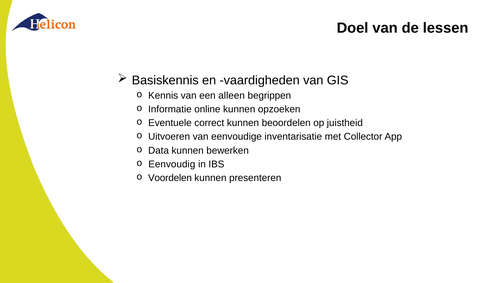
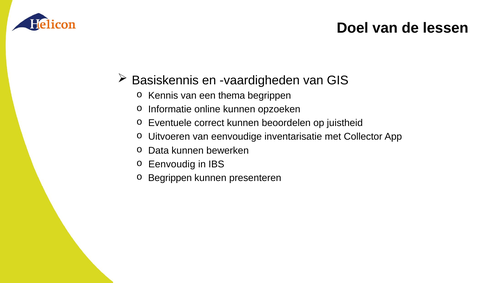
alleen: alleen -> thema
Voordelen at (170, 177): Voordelen -> Begrippen
